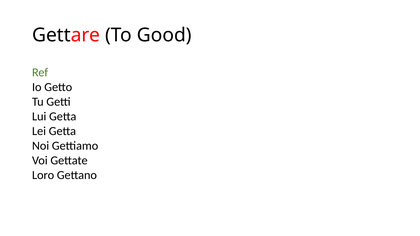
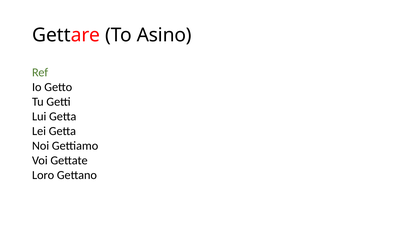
Good: Good -> Asino
